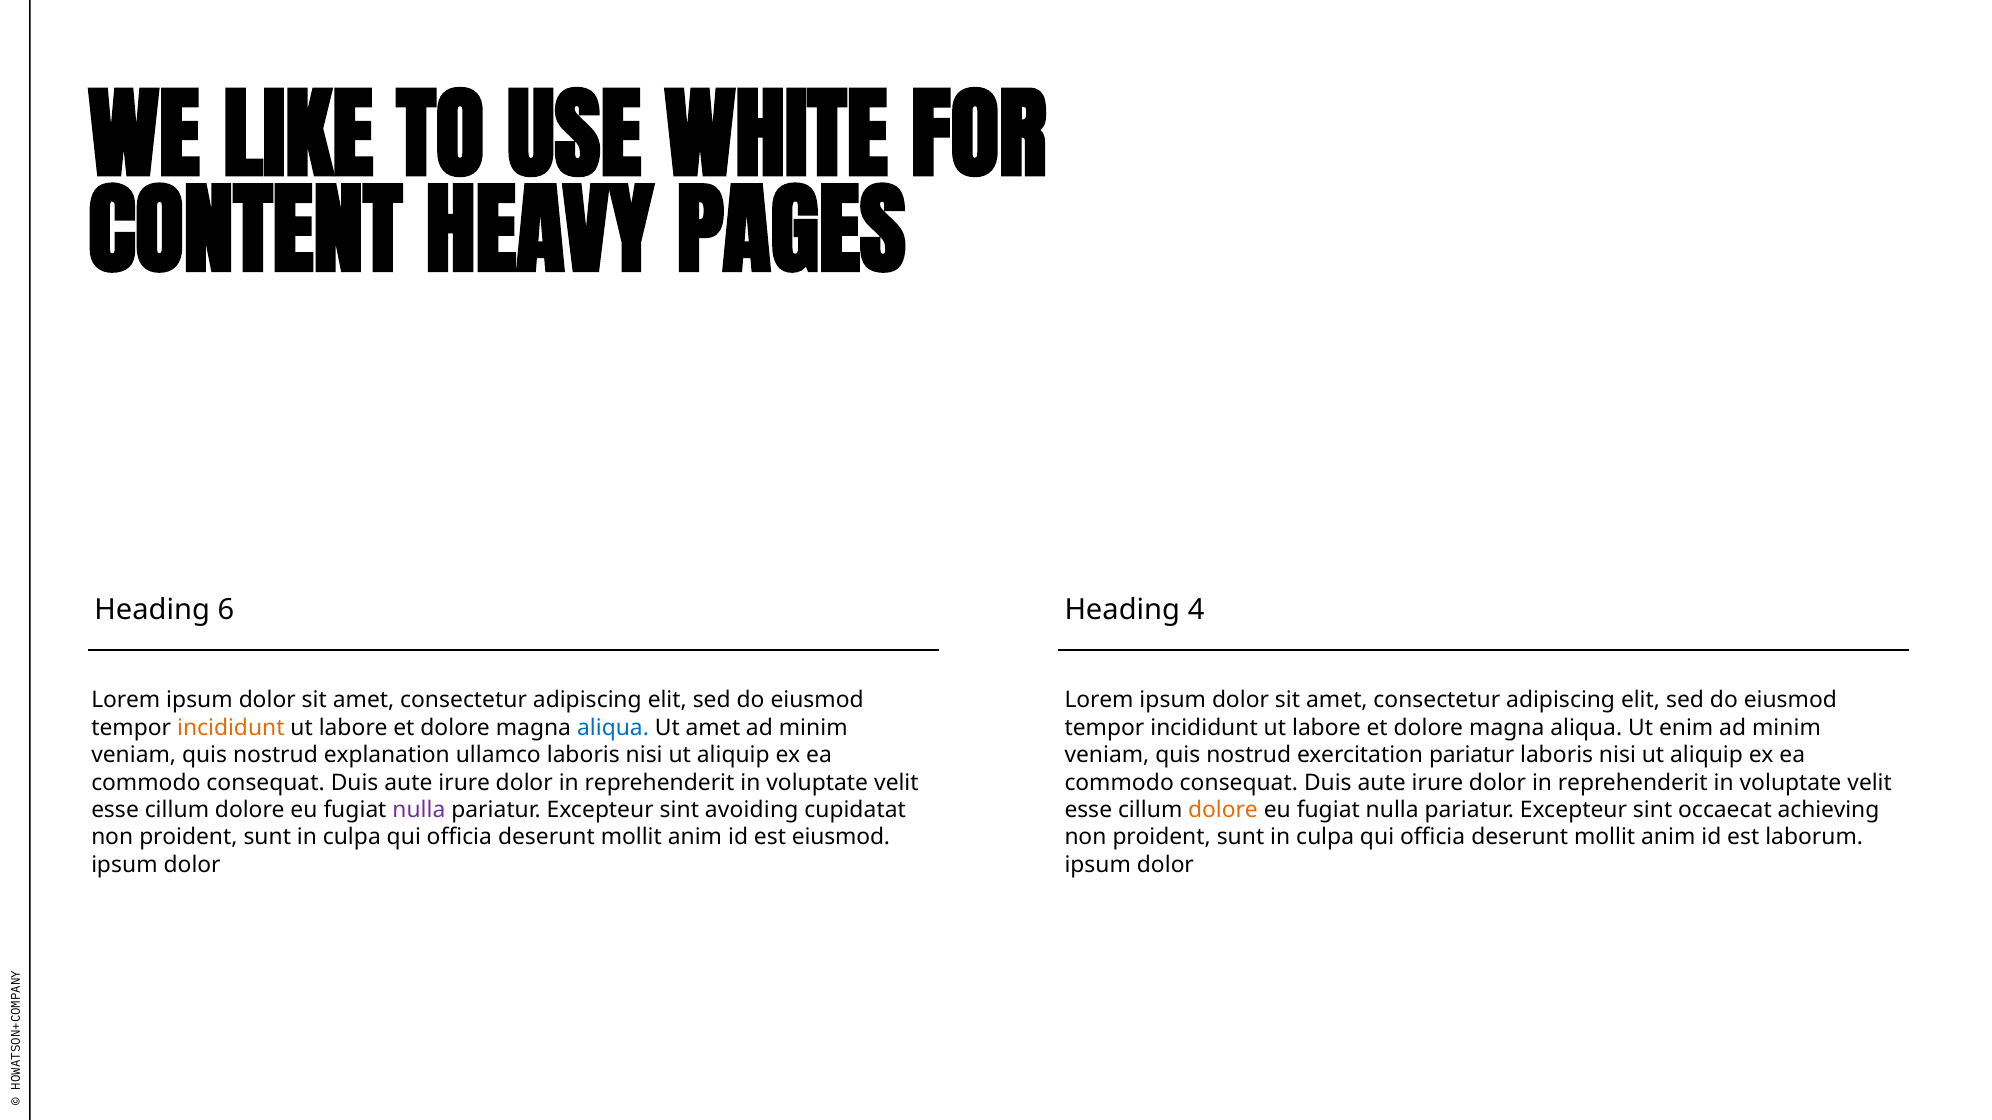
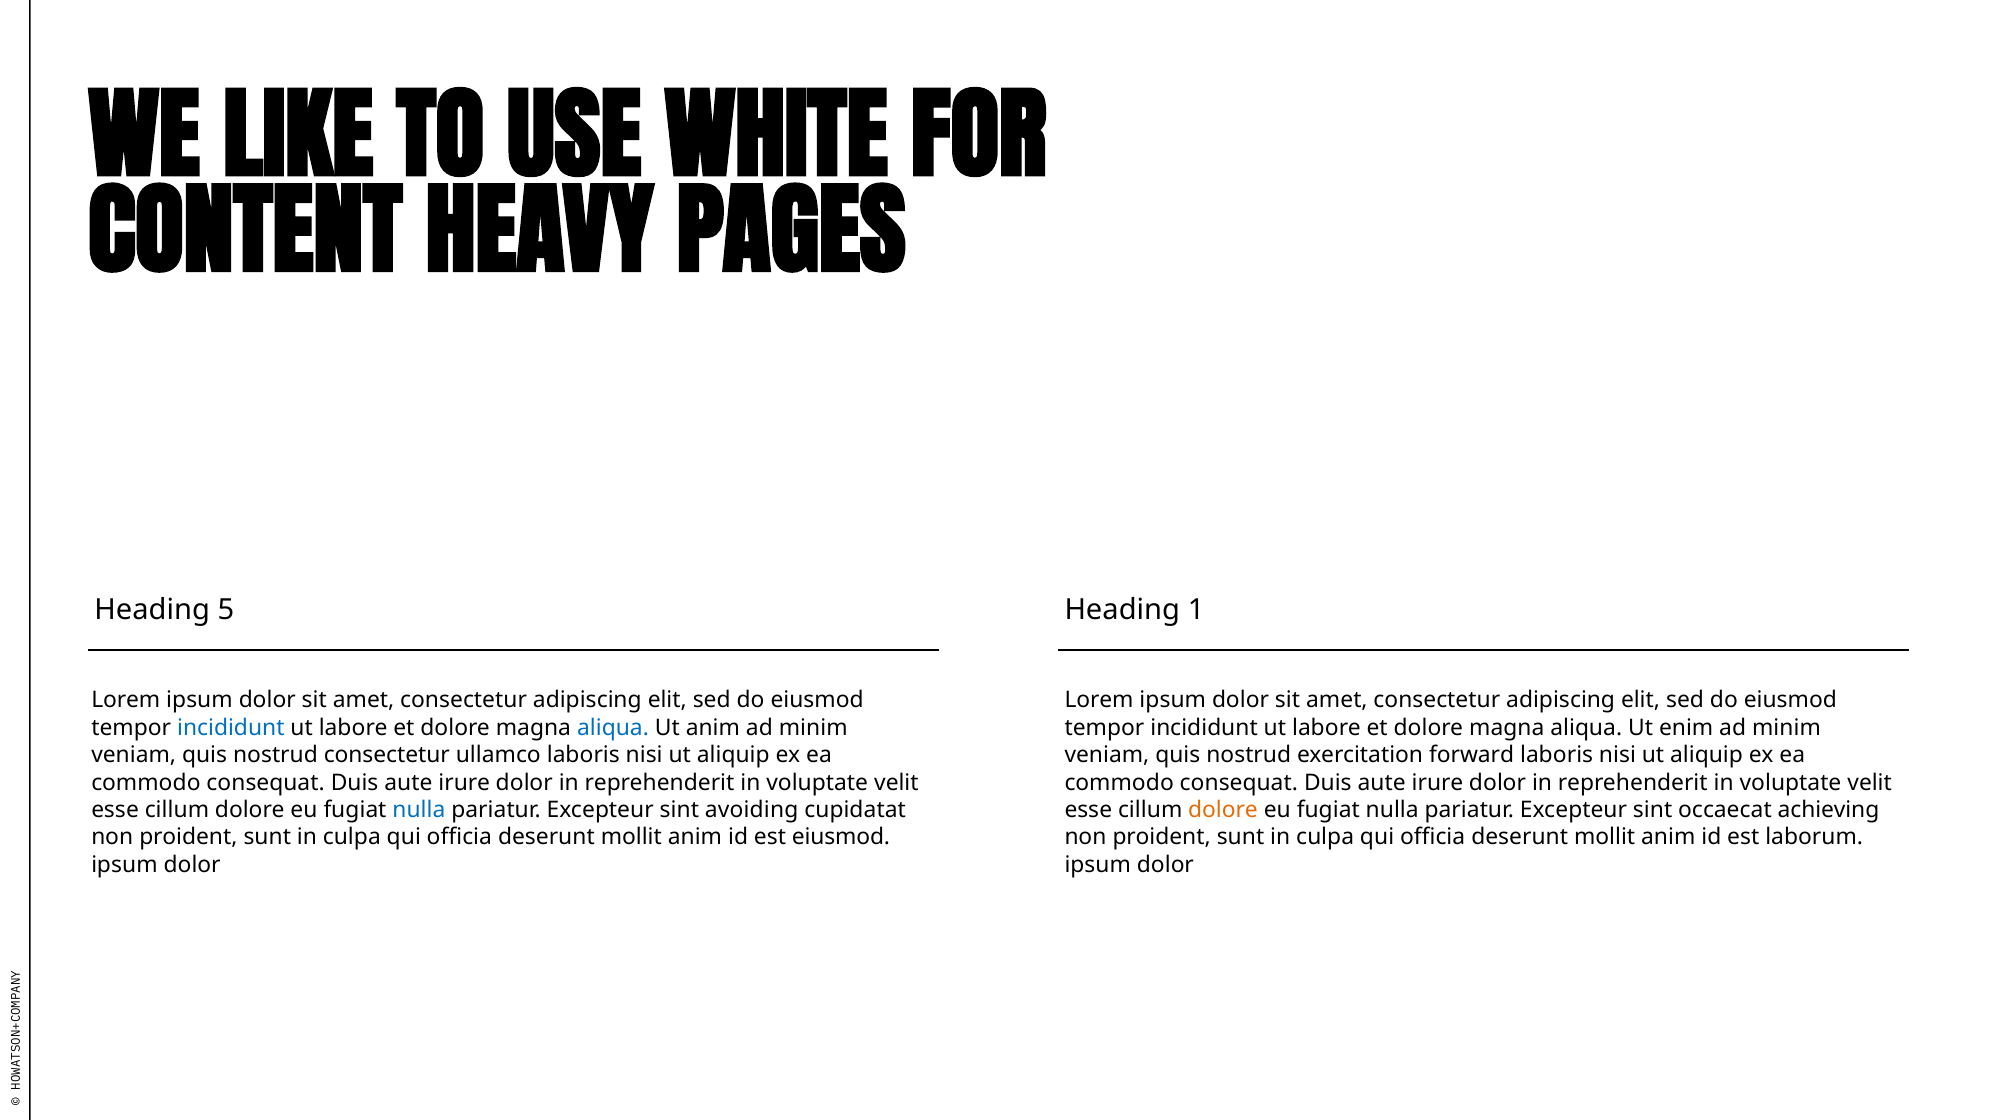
6: 6 -> 5
4: 4 -> 1
incididunt at (231, 728) colour: orange -> blue
Ut amet: amet -> anim
nostrud explanation: explanation -> consectetur
exercitation pariatur: pariatur -> forward
nulla at (419, 810) colour: purple -> blue
